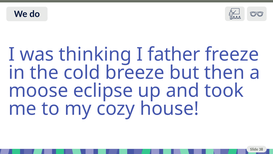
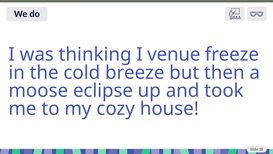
father: father -> venue
